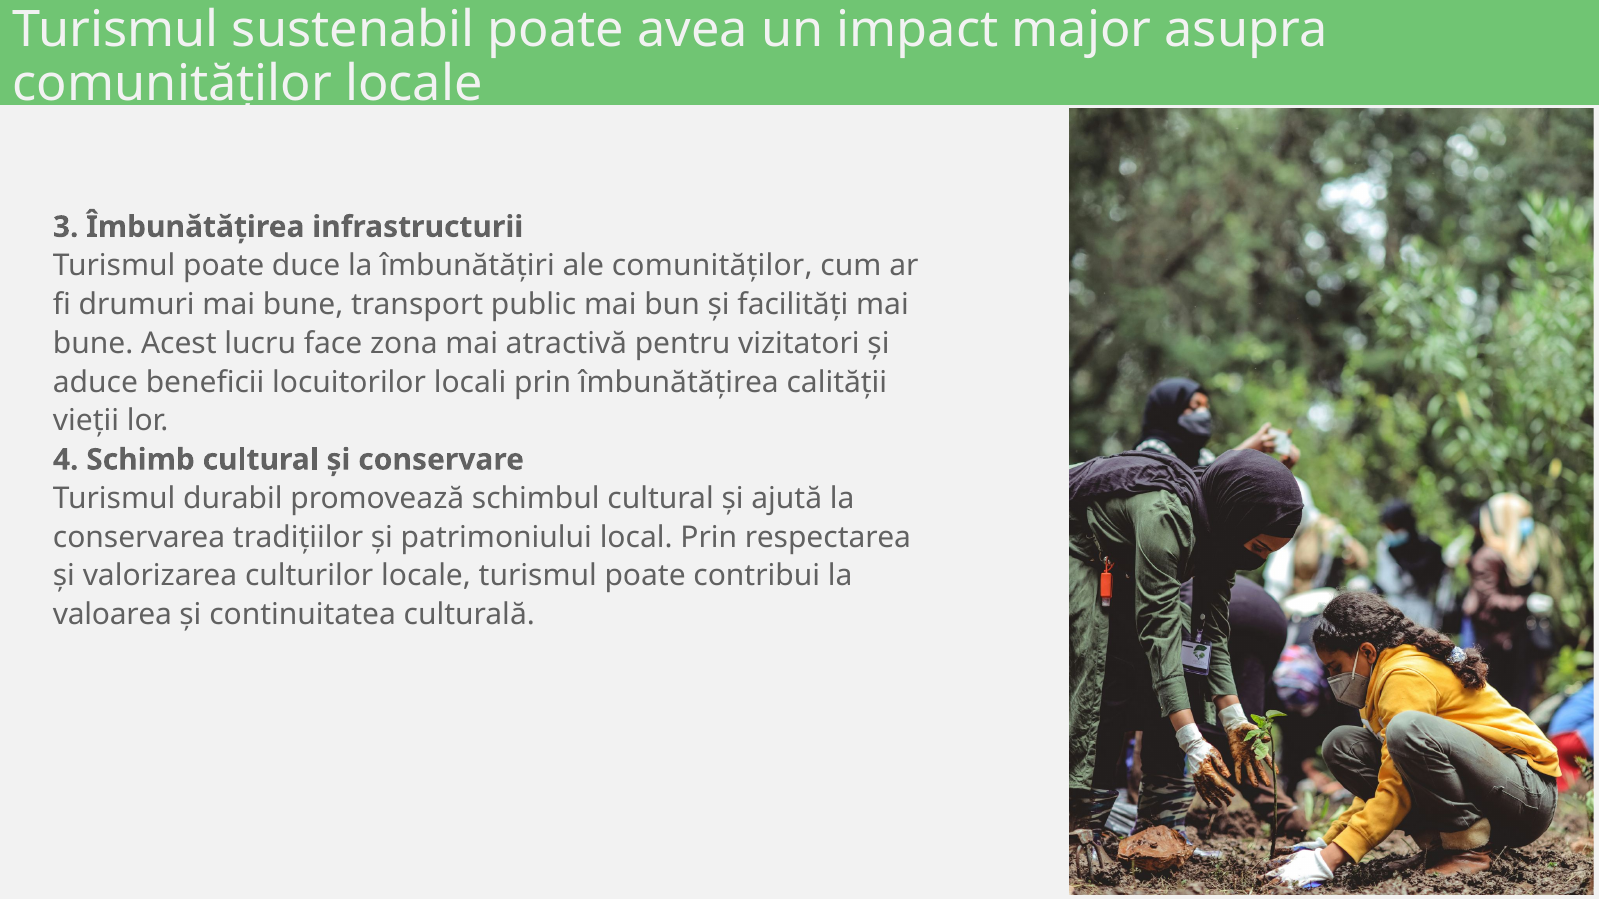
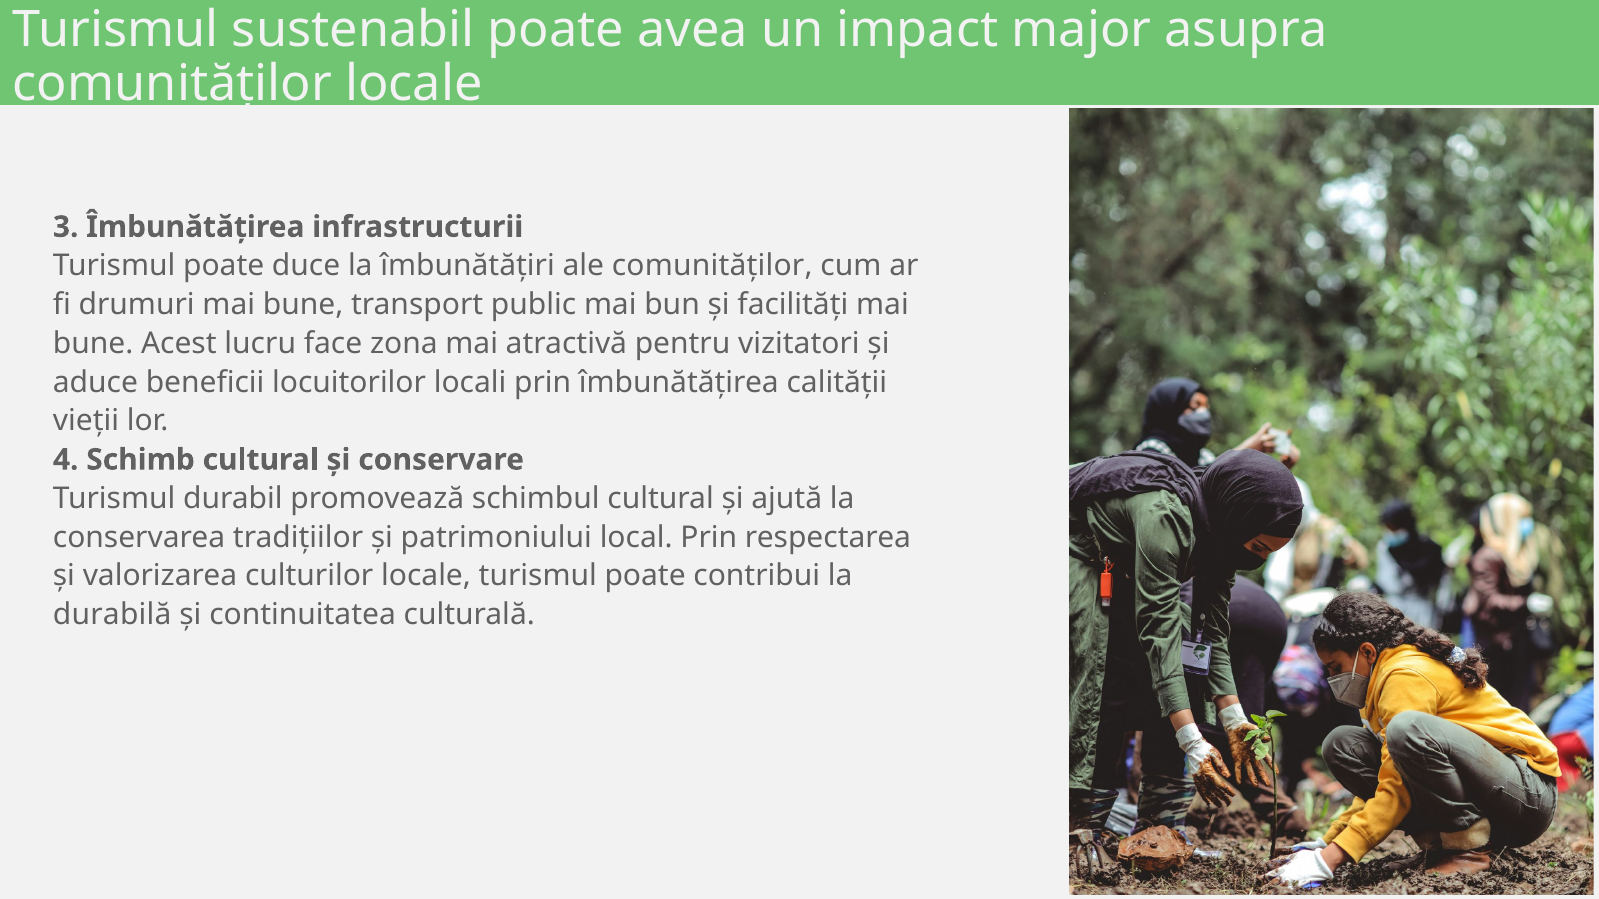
valoarea: valoarea -> durabilă
